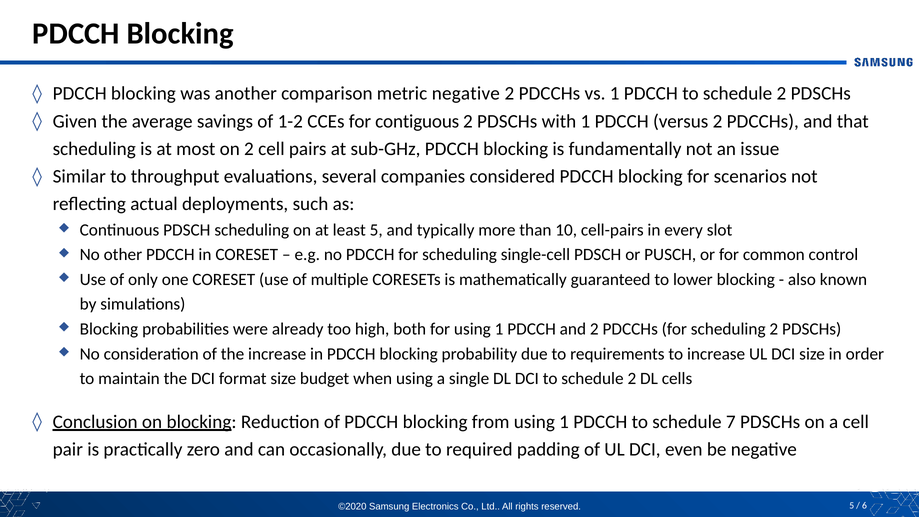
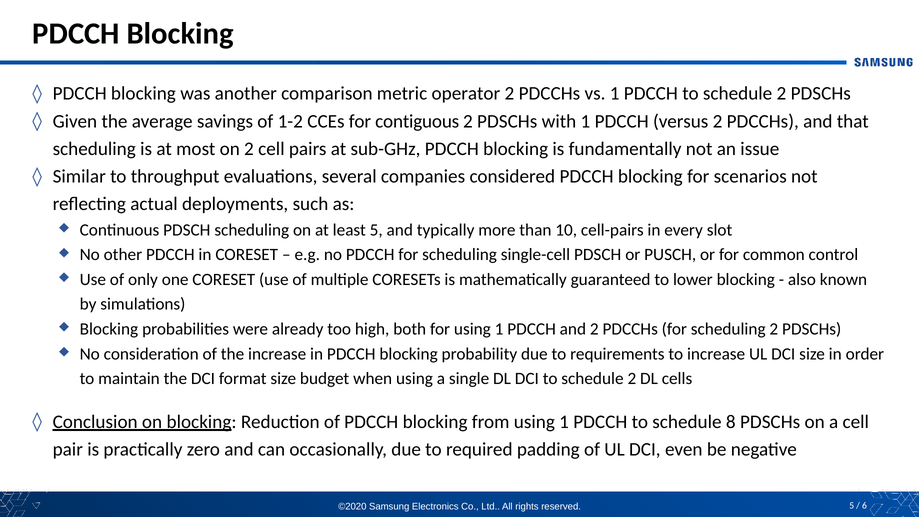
metric negative: negative -> operator
7: 7 -> 8
